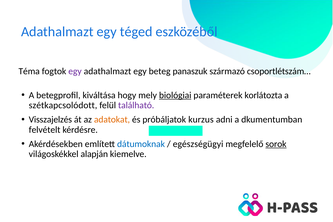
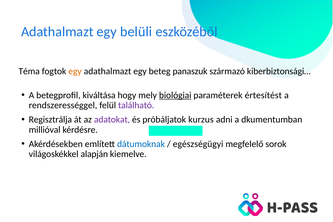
téged: téged -> belüli
egy at (75, 71) colour: purple -> orange
csoportlétszám…: csoportlétszám… -> kiberbiztonsági…
korlátozta: korlátozta -> értesítést
szétkapcsolódott: szétkapcsolódott -> rendszerességgel
Visszajelzés: Visszajelzés -> Regisztrálja
adatokat colour: orange -> purple
felvételt: felvételt -> millióval
sorok underline: present -> none
